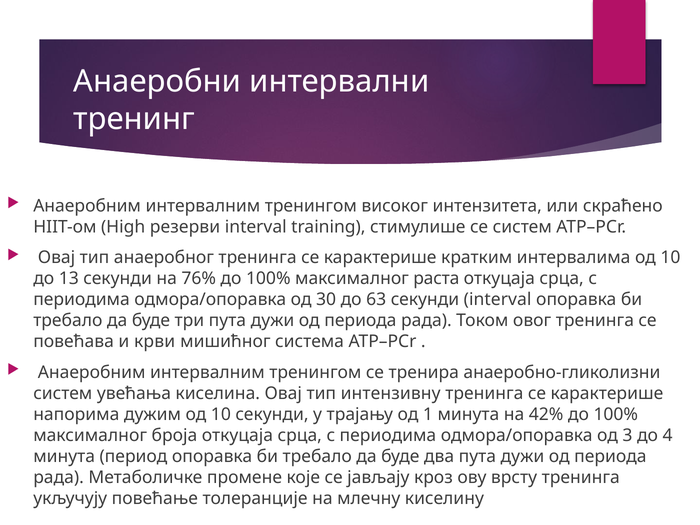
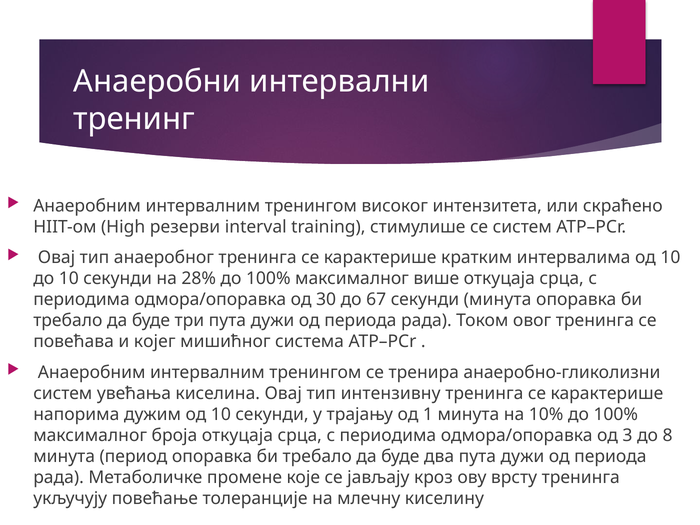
до 13: 13 -> 10
76%: 76% -> 28%
раста: раста -> више
63: 63 -> 67
секунди interval: interval -> минута
крви: крви -> којег
42%: 42% -> 10%
4: 4 -> 8
